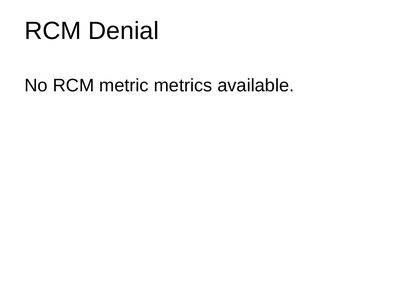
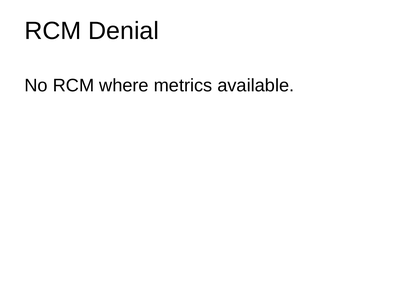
metric: metric -> where
